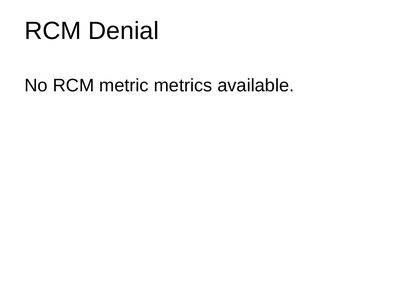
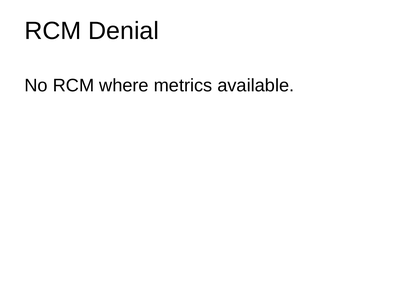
metric: metric -> where
